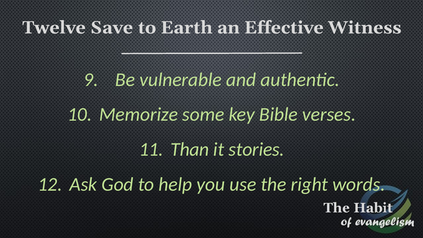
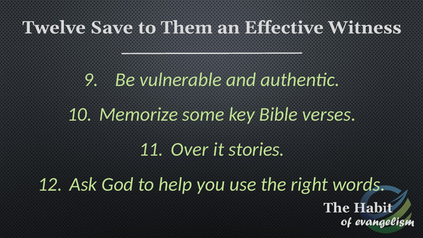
Earth: Earth -> Them
Than: Than -> Over
